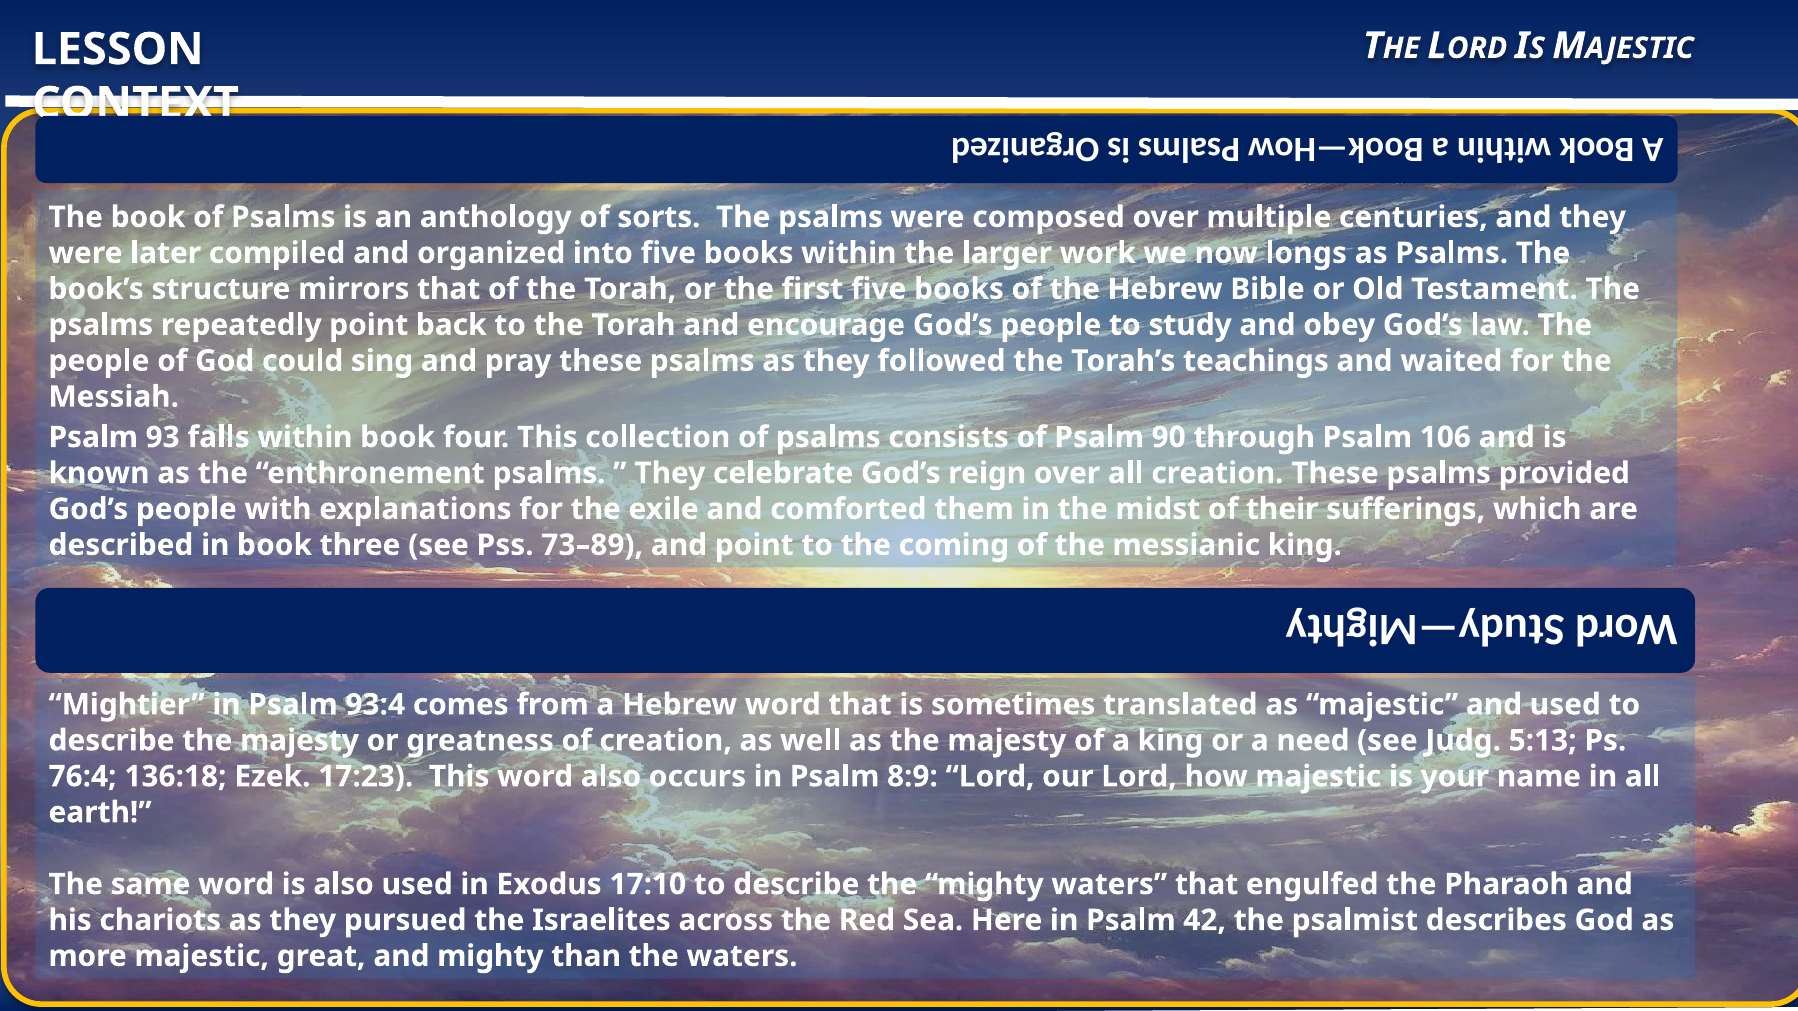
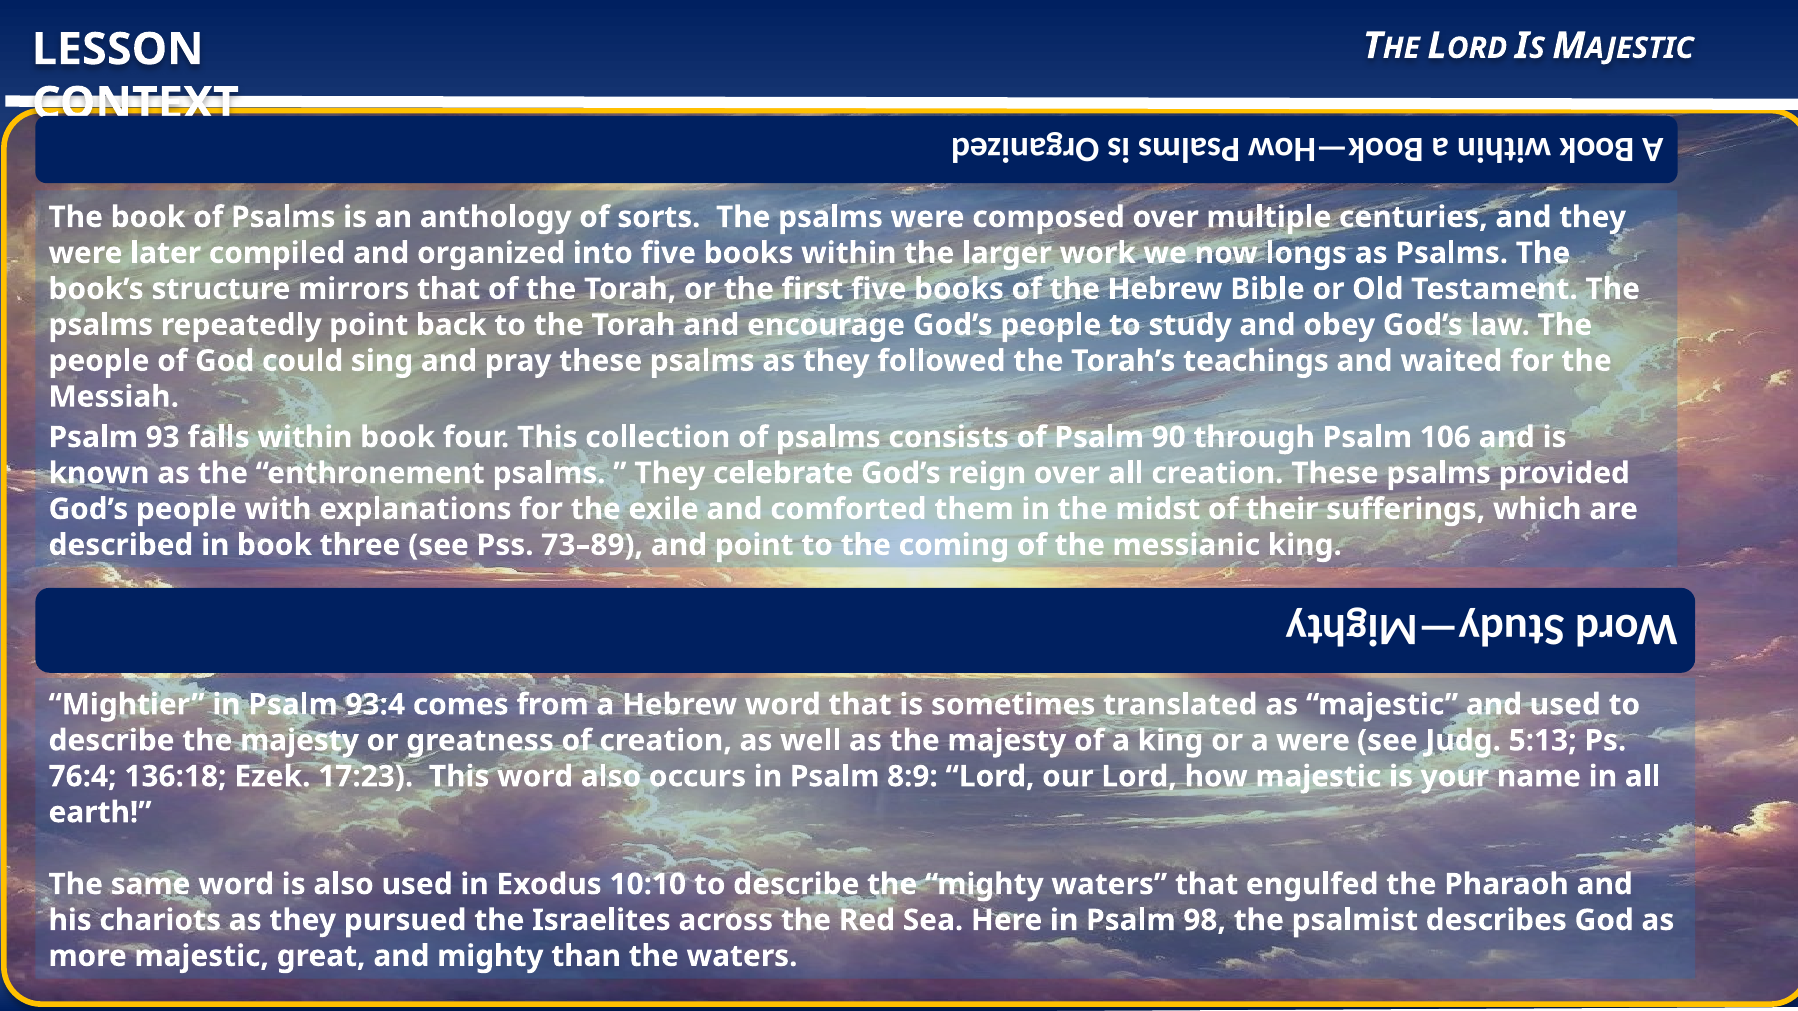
a need: need -> were
17:10: 17:10 -> 10:10
42: 42 -> 98
